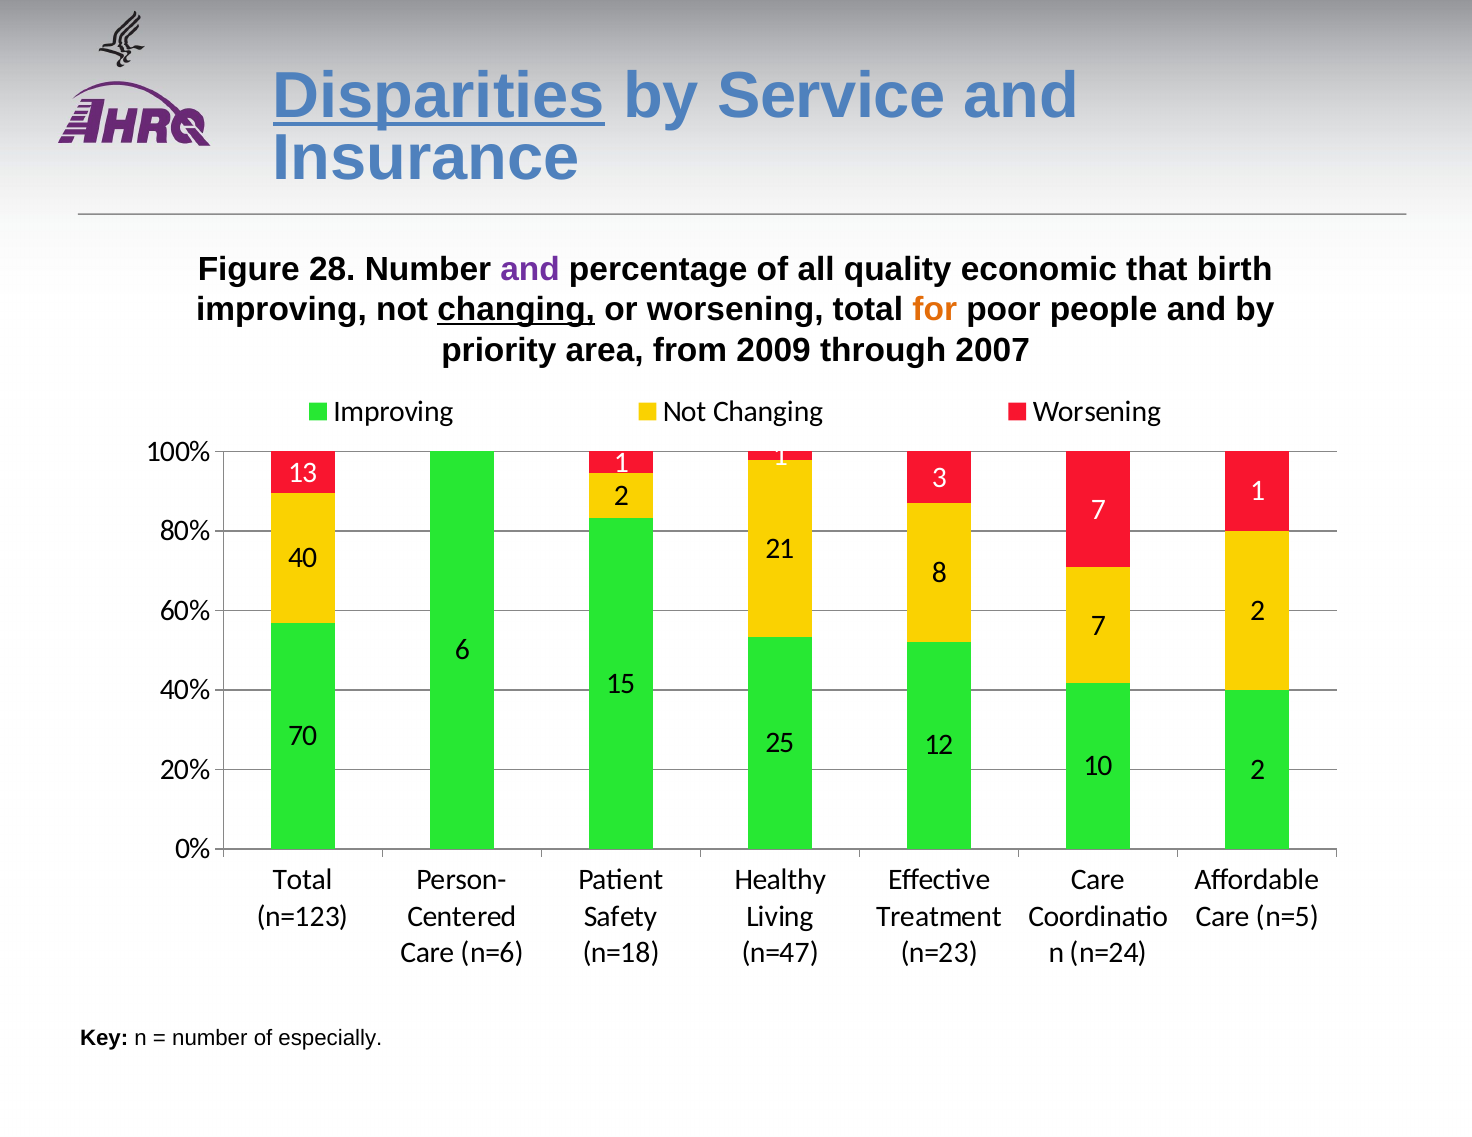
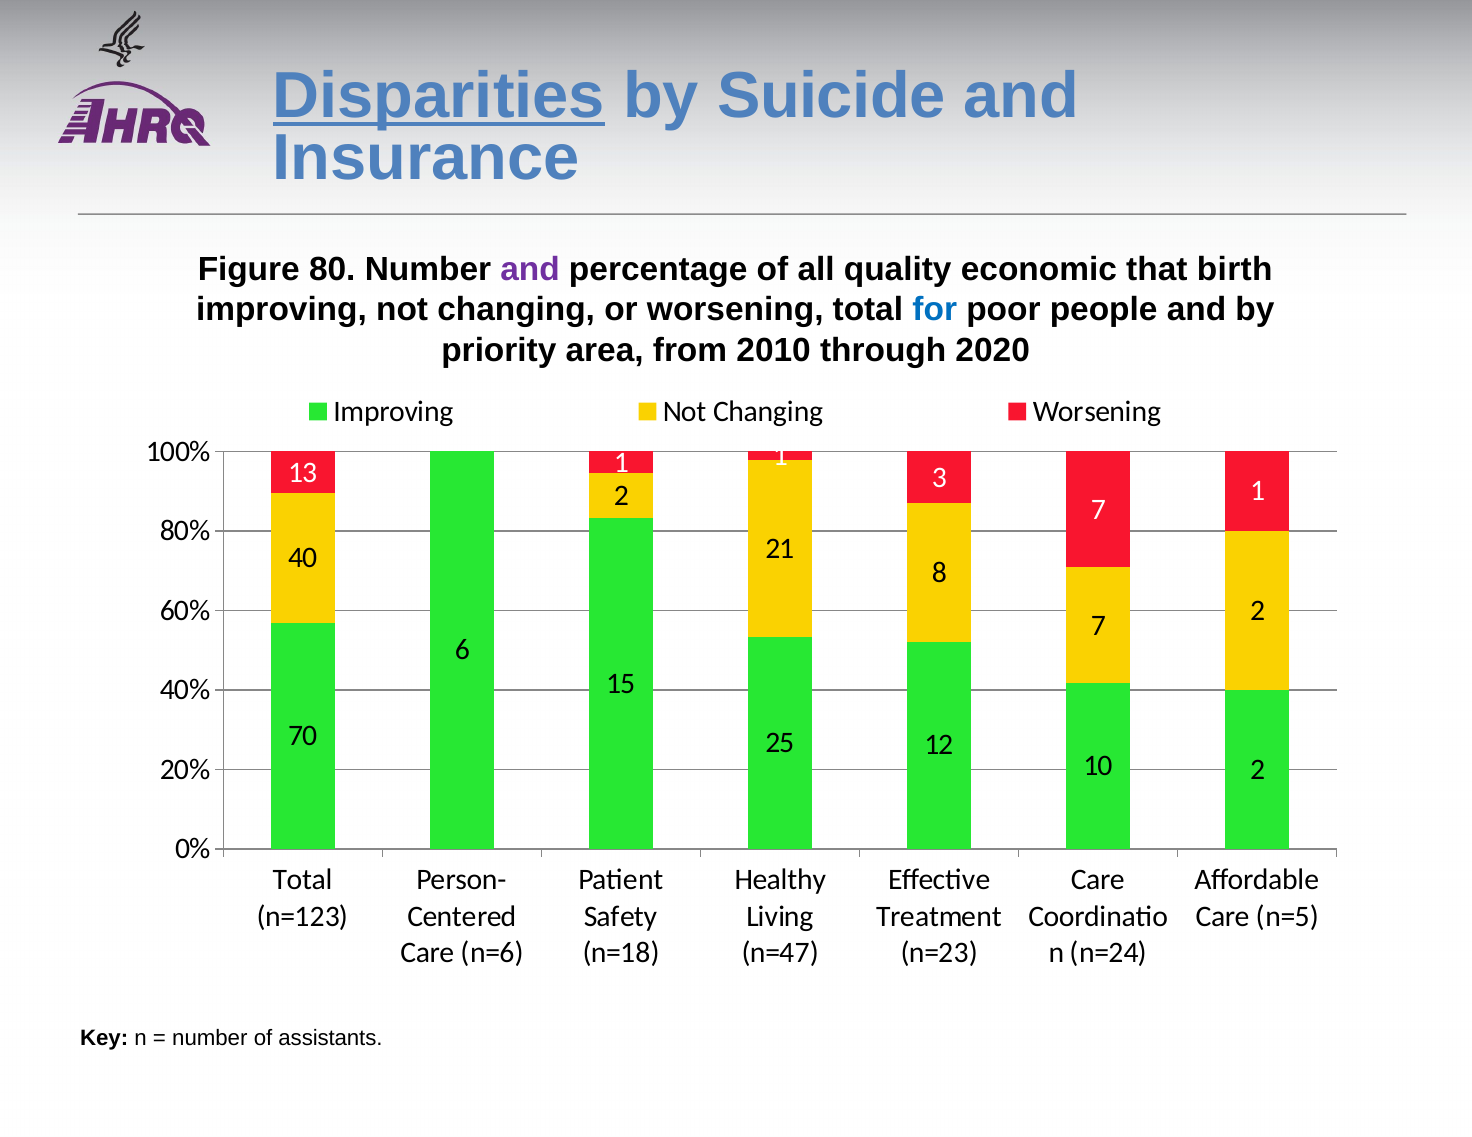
Service: Service -> Suicide
28: 28 -> 80
changing at (516, 310) underline: present -> none
for colour: orange -> blue
2009: 2009 -> 2010
2007: 2007 -> 2020
especially: especially -> assistants
